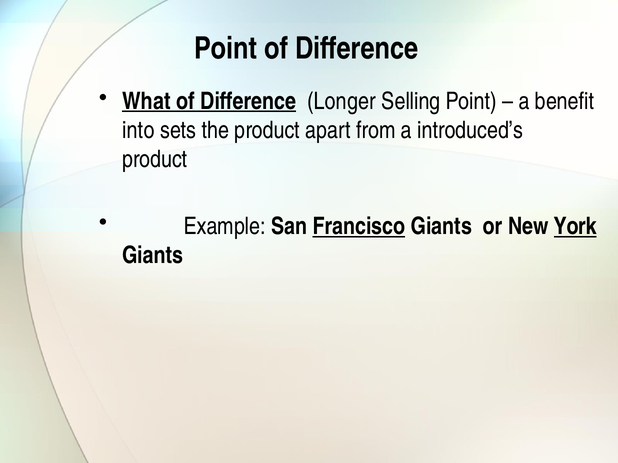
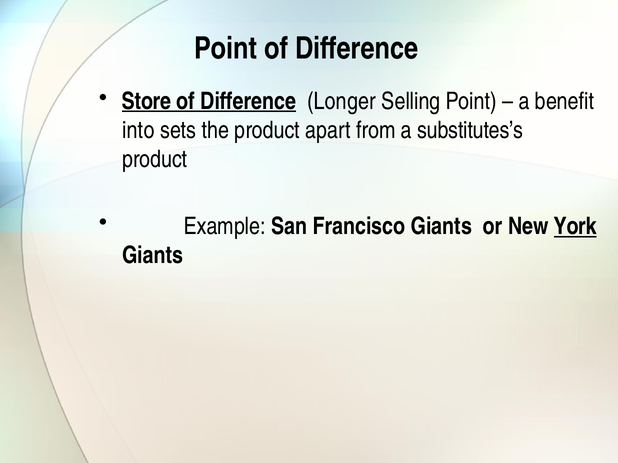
What: What -> Store
introduced’s: introduced’s -> substitutes’s
Francisco underline: present -> none
